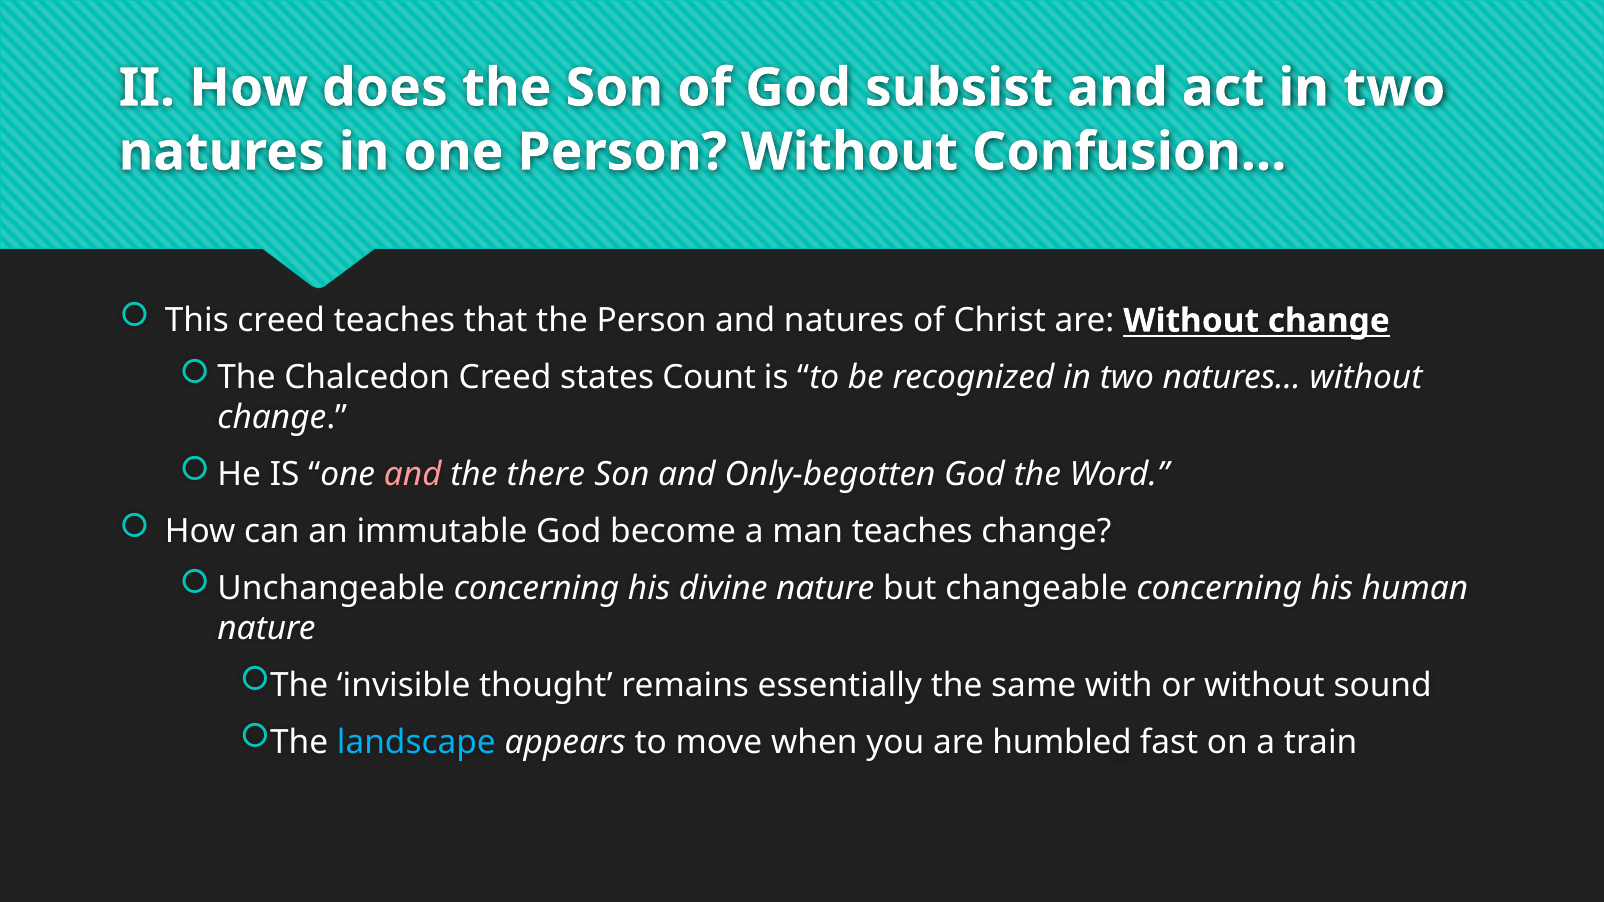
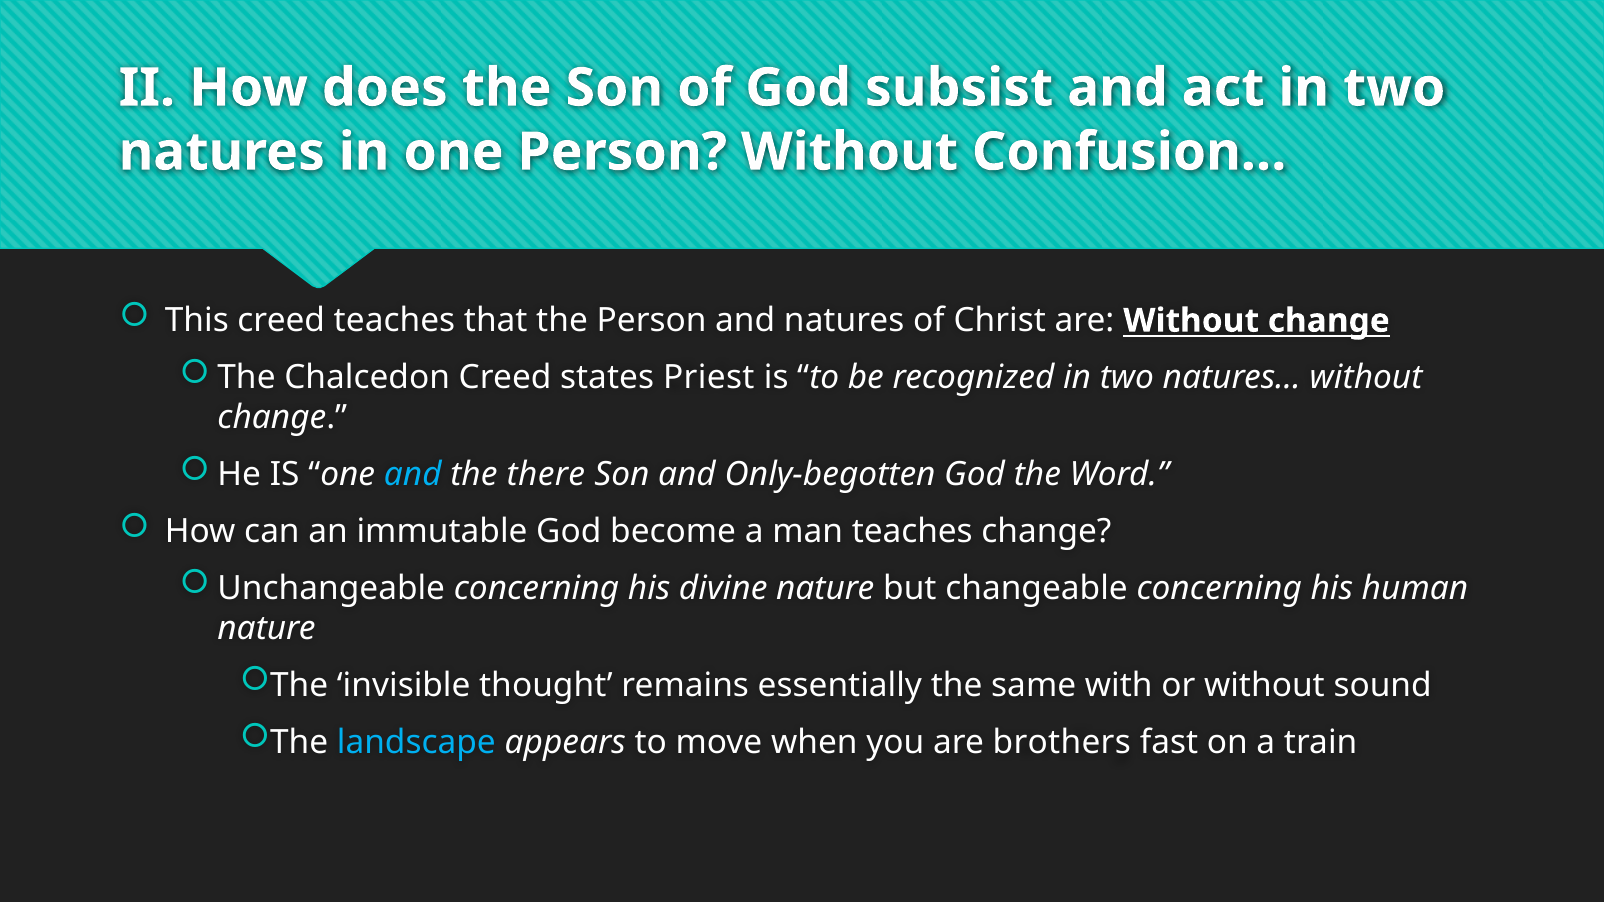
Count: Count -> Priest
and at (413, 475) colour: pink -> light blue
humbled: humbled -> brothers
